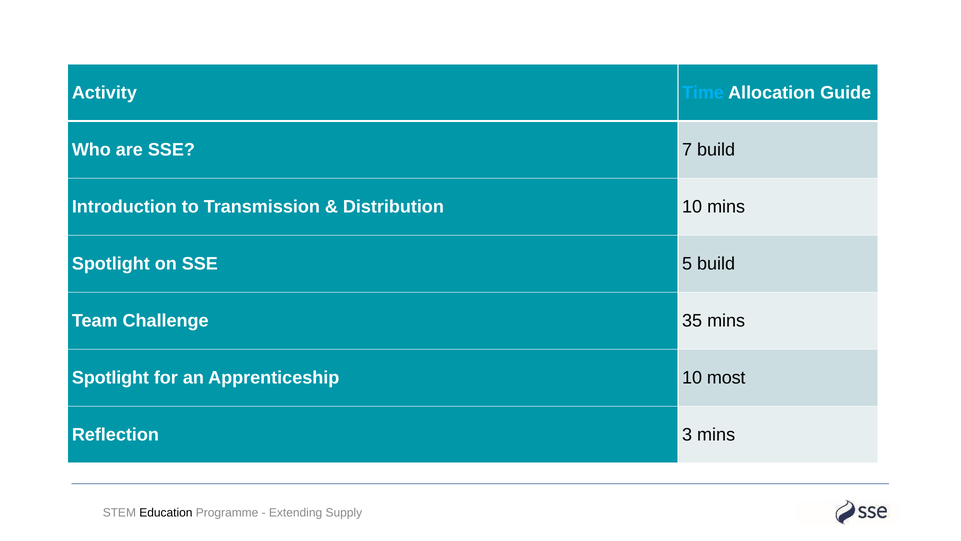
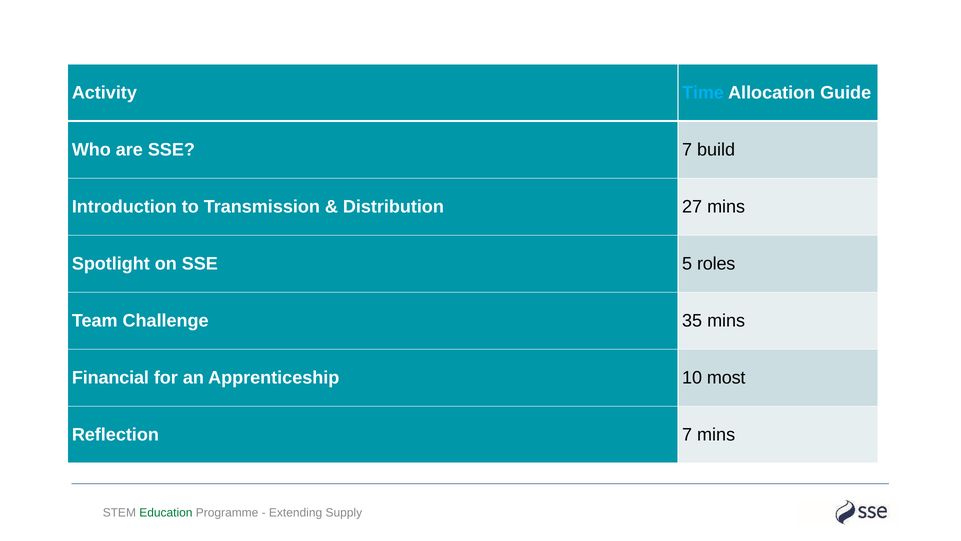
Distribution 10: 10 -> 27
5 build: build -> roles
Spotlight at (110, 378): Spotlight -> Financial
Reflection 3: 3 -> 7
Education colour: black -> green
